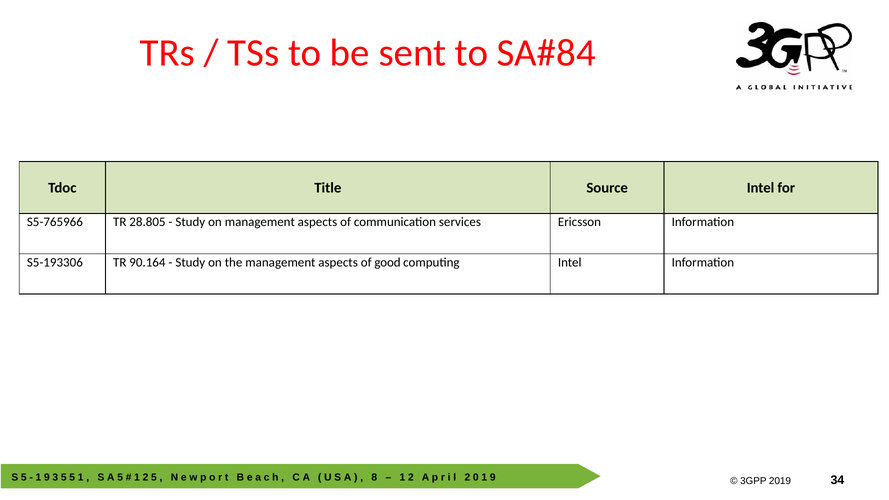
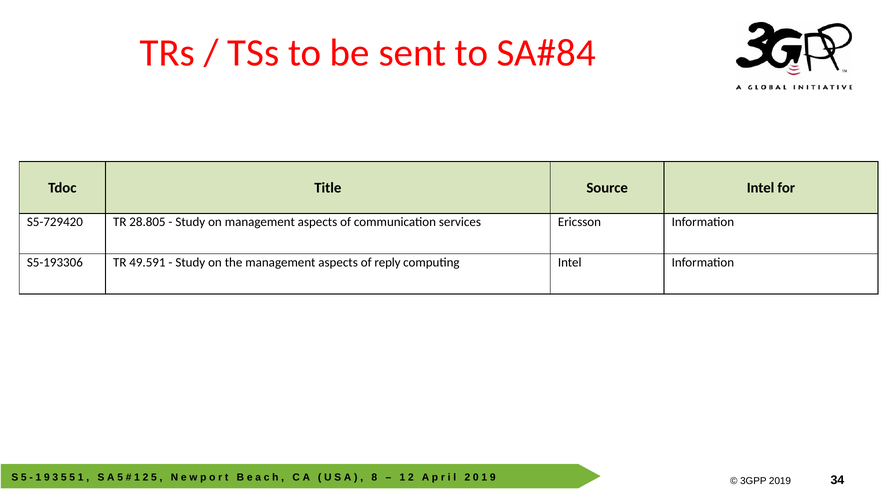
S5-765966: S5-765966 -> S5-729420
90.164: 90.164 -> 49.591
good: good -> reply
